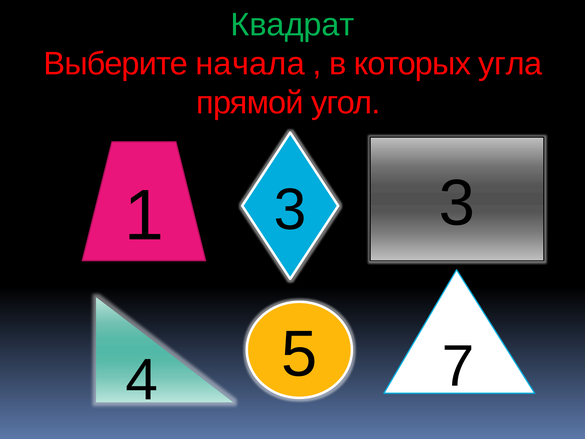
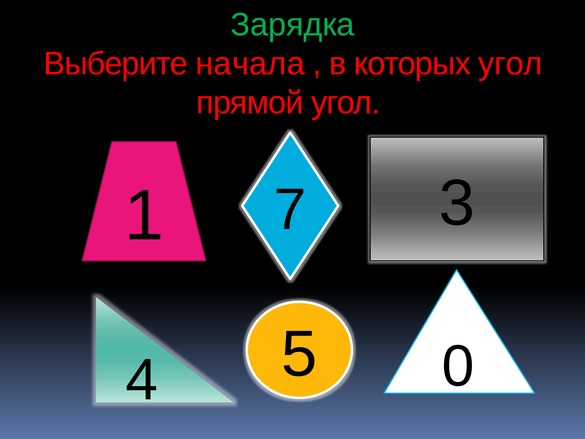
Квадрат: Квадрат -> Зарядка
которых угла: угла -> угол
1 3: 3 -> 7
7: 7 -> 0
